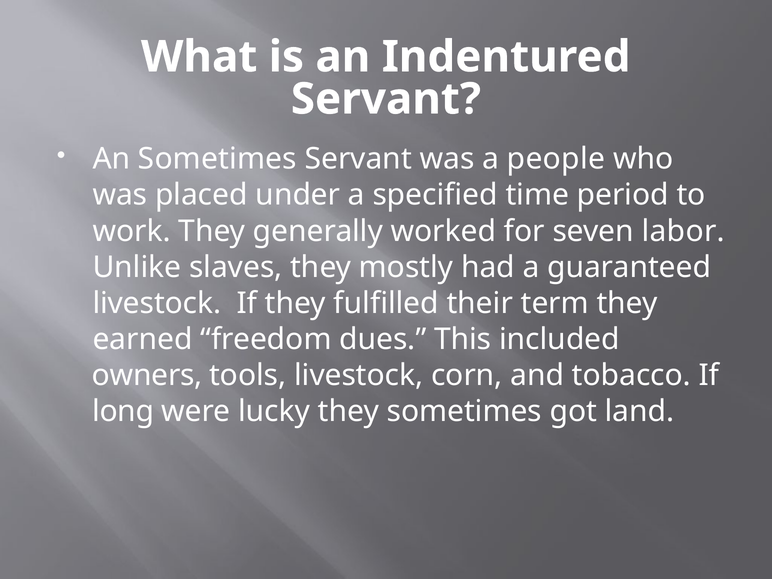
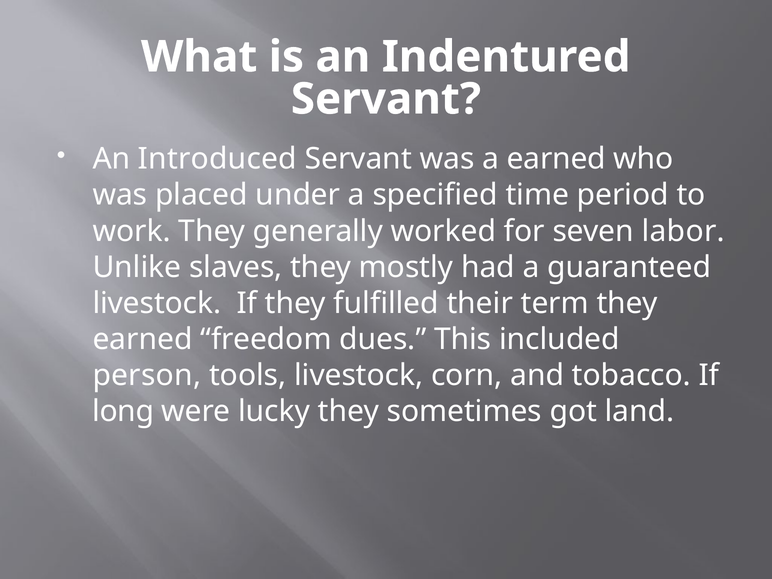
An Sometimes: Sometimes -> Introduced
a people: people -> earned
owners: owners -> person
